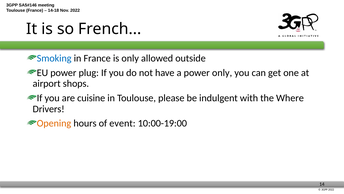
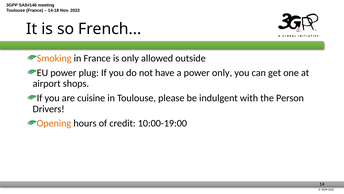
Smoking colour: blue -> orange
Where: Where -> Person
event: event -> credit
